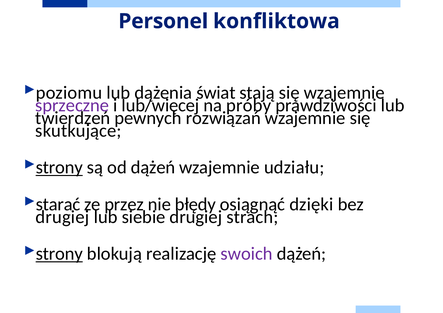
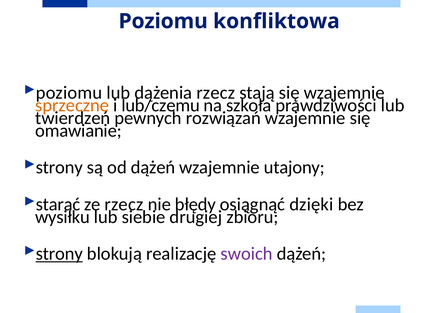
Personel at (163, 21): Personel -> Poziomu
dążenia świat: świat -> rzecz
sprzeczne colour: purple -> orange
lub/więcej: lub/więcej -> lub/czemu
próby: próby -> szkoła
skutkujące: skutkujące -> omawianie
strony at (59, 168) underline: present -> none
udziału: udziału -> utajony
ze przez: przez -> rzecz
drugiej at (62, 217): drugiej -> wysiłku
strach: strach -> zbioru
